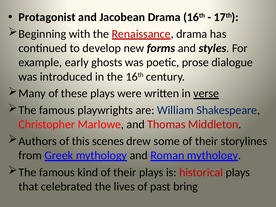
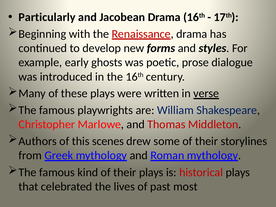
Protagonist: Protagonist -> Particularly
bring: bring -> most
